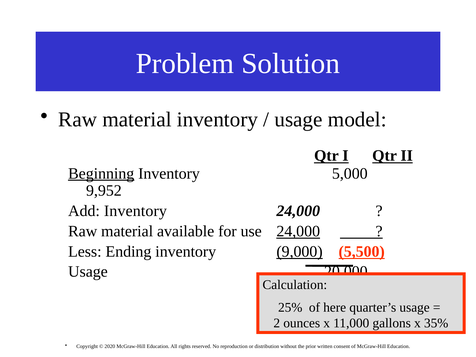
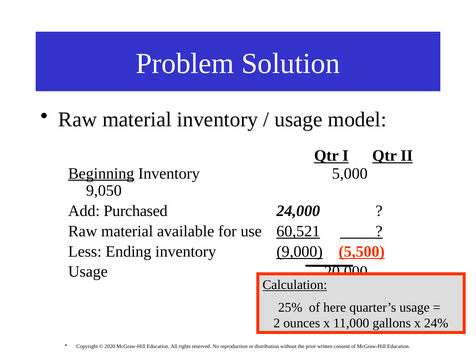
9,952: 9,952 -> 9,050
Add Inventory: Inventory -> Purchased
use 24,000: 24,000 -> 60,521
Calculation underline: none -> present
35%: 35% -> 24%
